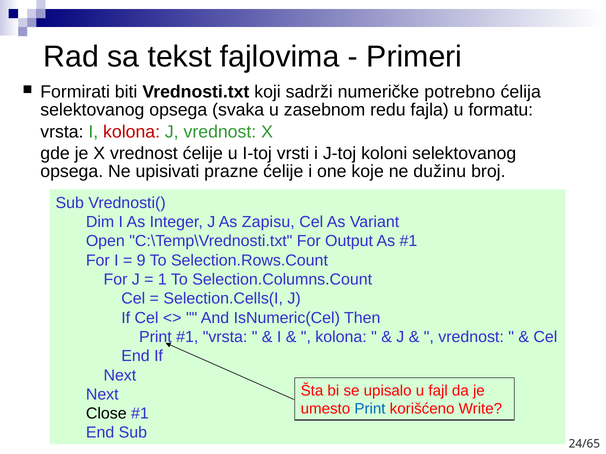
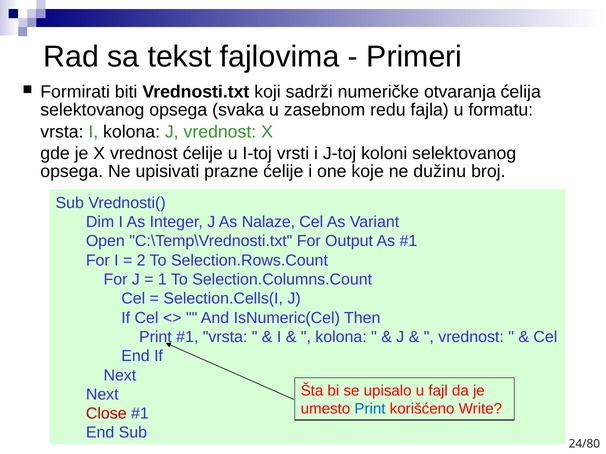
potrebno: potrebno -> otvaranja
kolona at (132, 132) colour: red -> black
Zapisu: Zapisu -> Nalaze
9: 9 -> 2
Close colour: black -> red
24/65: 24/65 -> 24/80
